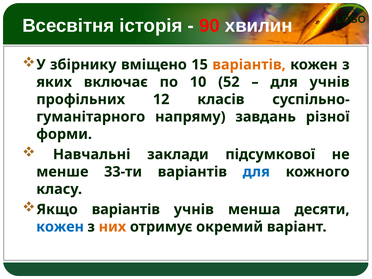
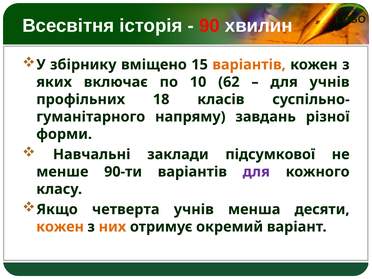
52: 52 -> 62
12: 12 -> 18
33-ти: 33-ти -> 90-ти
для at (256, 172) colour: blue -> purple
Якщо варіантів: варіантів -> четверта
кожен at (60, 227) colour: blue -> orange
